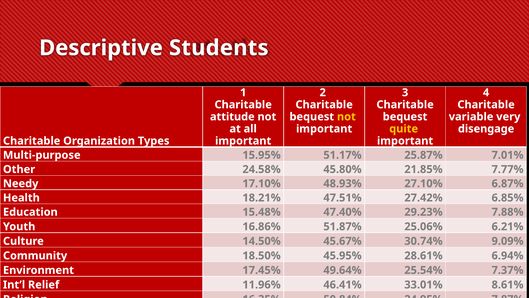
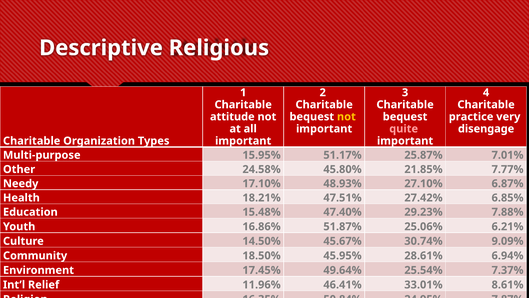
Students: Students -> Religious
variable: variable -> practice
quite colour: yellow -> pink
